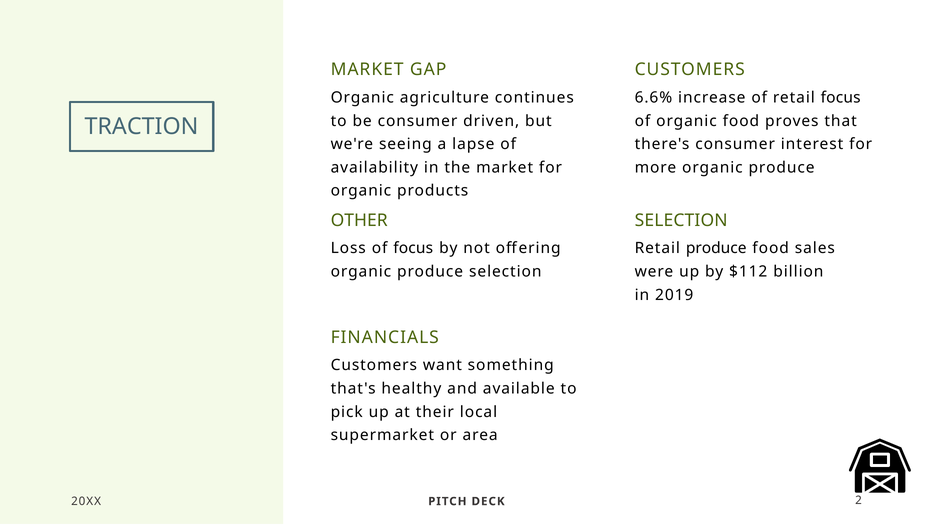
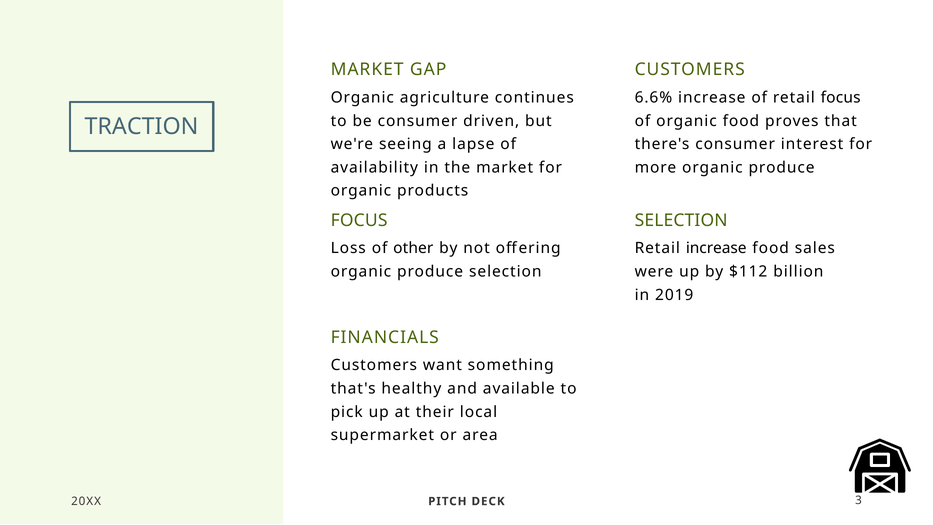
OTHER at (359, 220): OTHER -> FOCUS
of focus: focus -> other
Retail produce: produce -> increase
2: 2 -> 3
